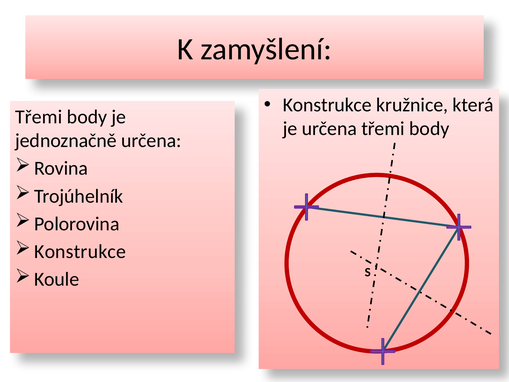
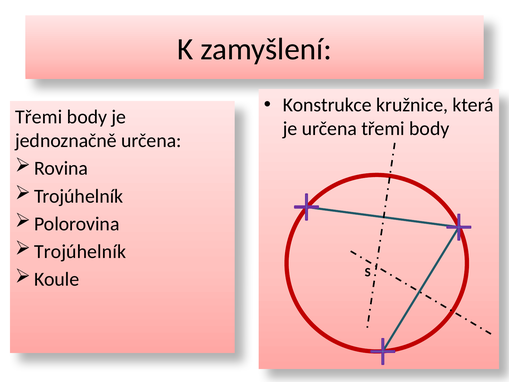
Konstrukce at (80, 251): Konstrukce -> Trojúhelník
